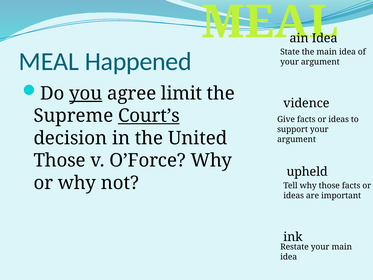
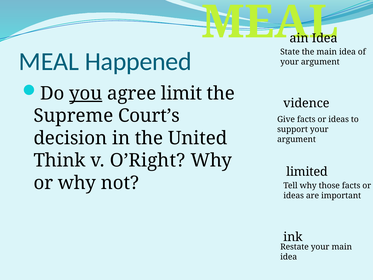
Court’s underline: present -> none
Those at (60, 160): Those -> Think
O’Force: O’Force -> O’Right
upheld: upheld -> limited
